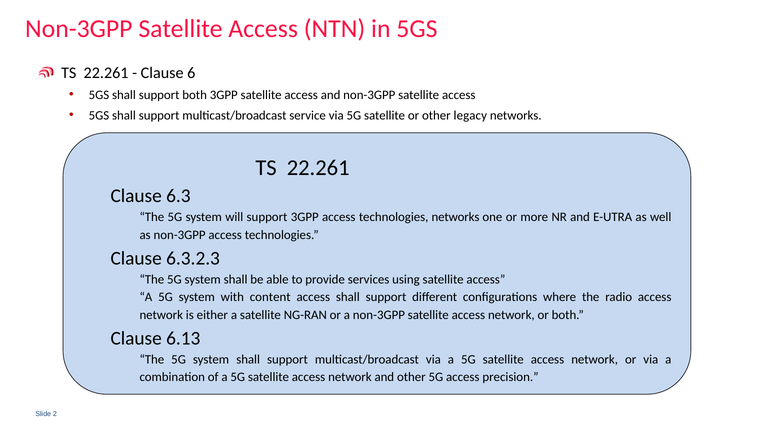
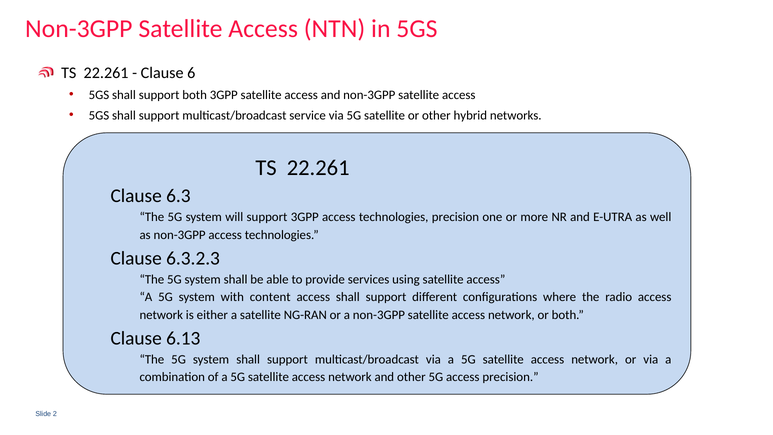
legacy: legacy -> hybrid
networks at (456, 217): networks -> precision
